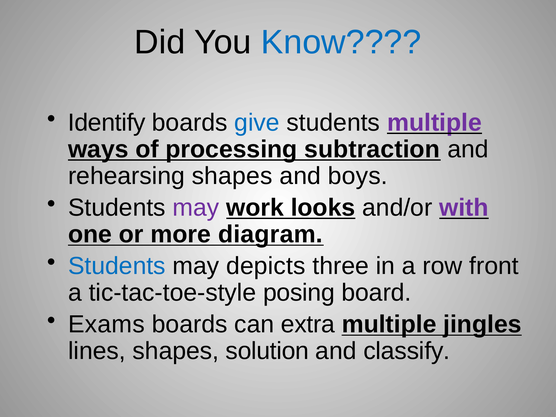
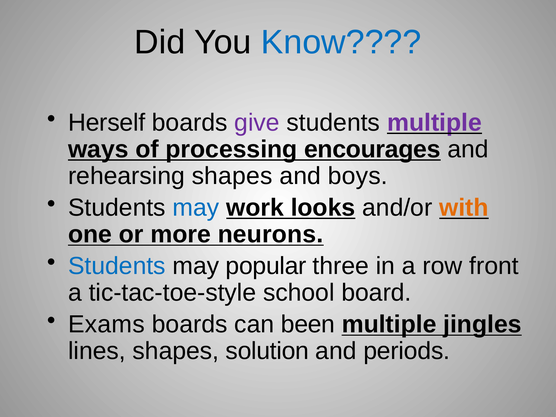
Identify: Identify -> Herself
give colour: blue -> purple
subtraction: subtraction -> encourages
may at (196, 208) colour: purple -> blue
with colour: purple -> orange
diagram: diagram -> neurons
depicts: depicts -> popular
posing: posing -> school
extra: extra -> been
classify: classify -> periods
